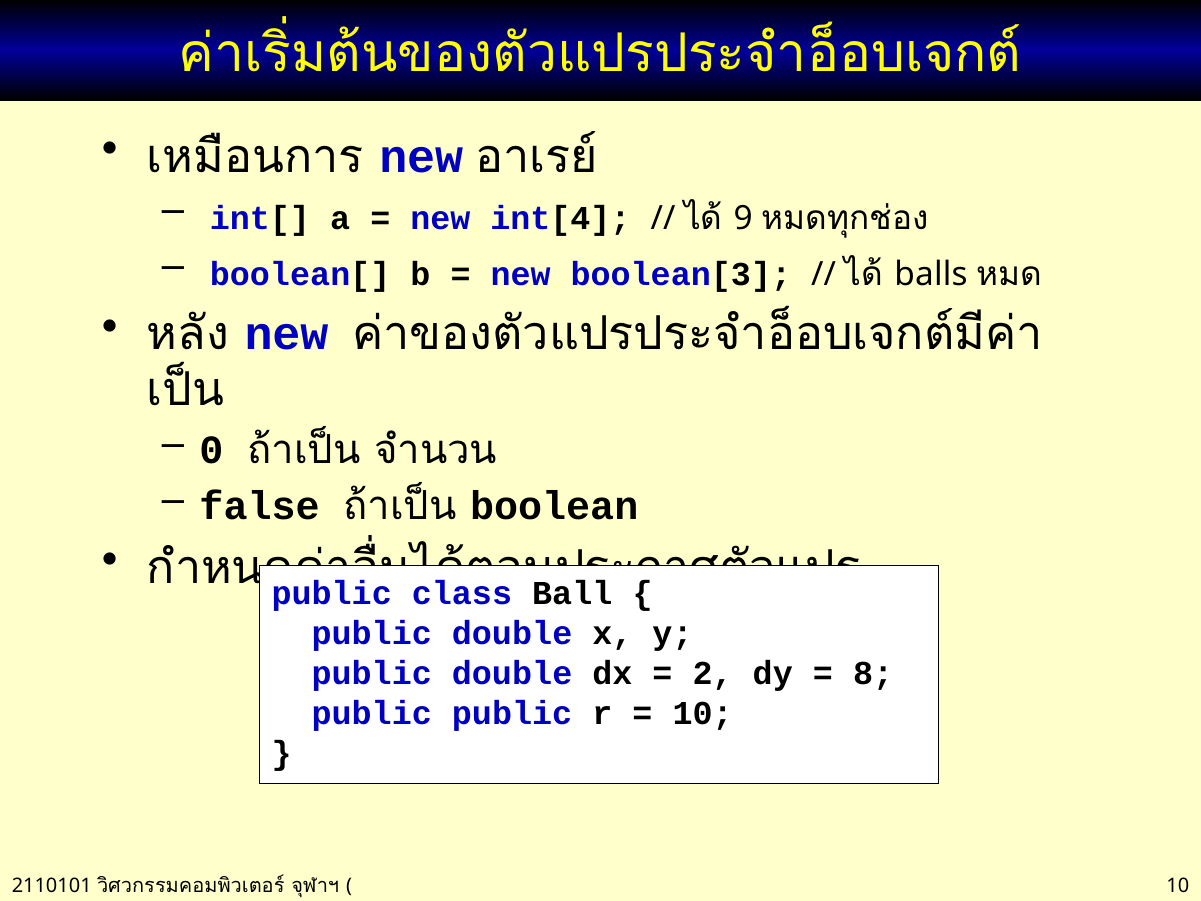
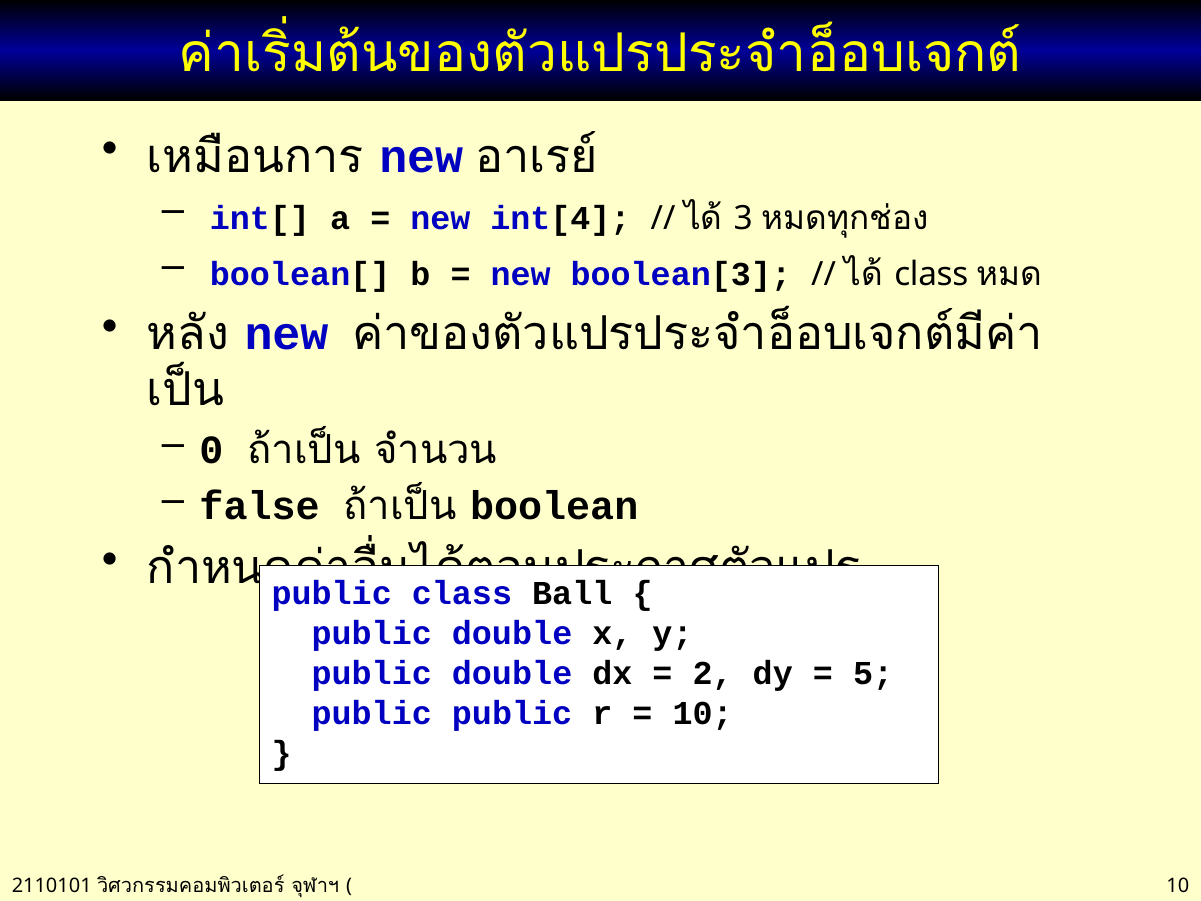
9: 9 -> 3
balls at (931, 274): balls -> class
8: 8 -> 5
